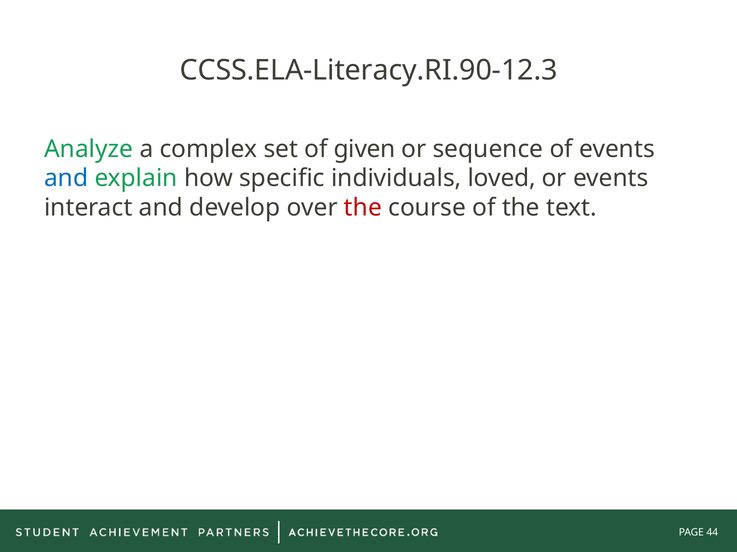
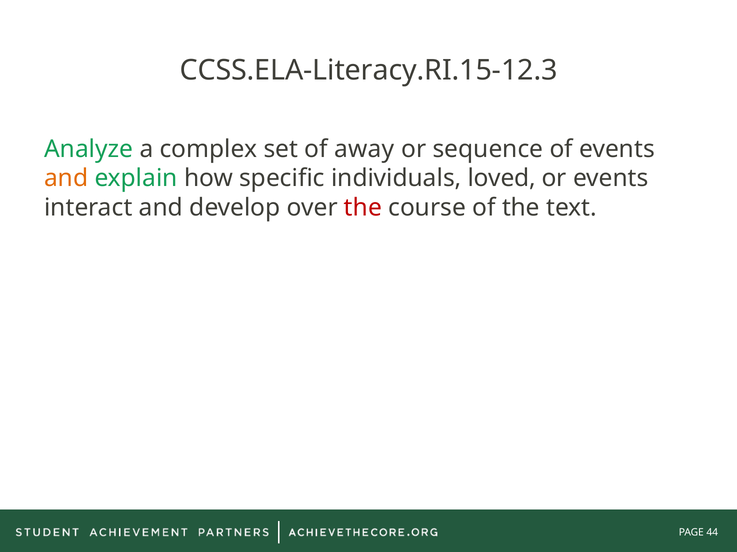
CCSS.ELA-Literacy.RI.90-12.3: CCSS.ELA-Literacy.RI.90-12.3 -> CCSS.ELA-Literacy.RI.15-12.3
given: given -> away
and at (66, 179) colour: blue -> orange
